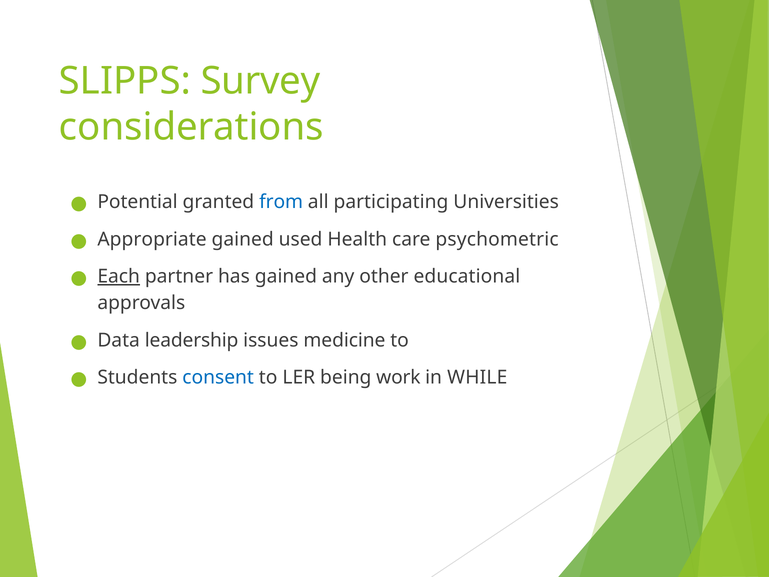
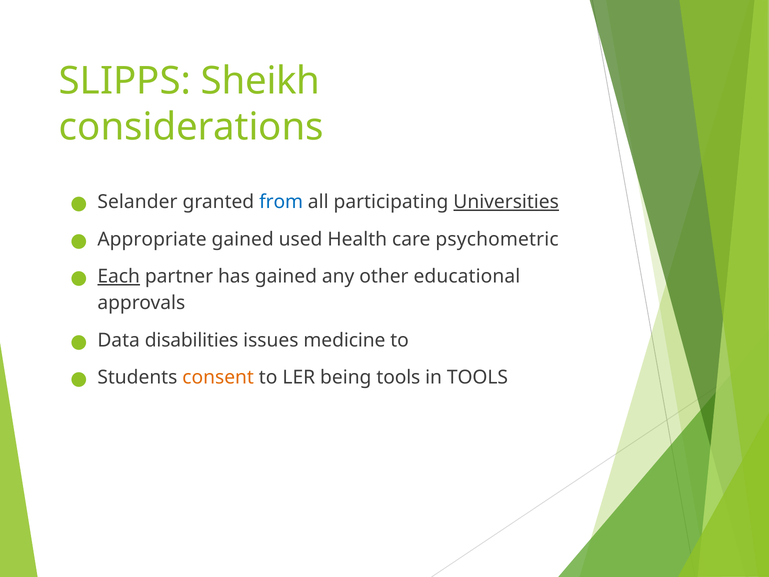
Survey: Survey -> Sheikh
Potential: Potential -> Selander
Universities underline: none -> present
leadership: leadership -> disabilities
consent colour: blue -> orange
being work: work -> tools
in WHILE: WHILE -> TOOLS
